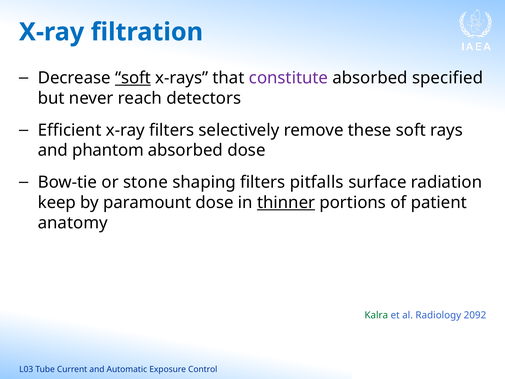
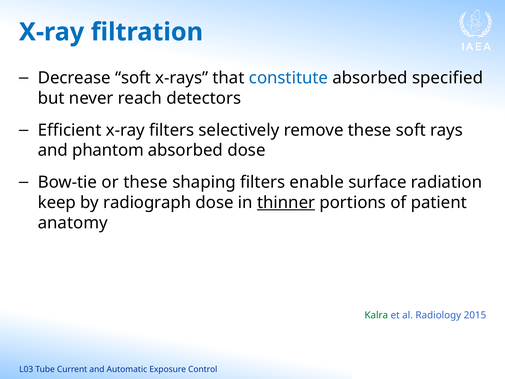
soft at (133, 78) underline: present -> none
constitute colour: purple -> blue
or stone: stone -> these
pitfalls: pitfalls -> enable
paramount: paramount -> radiograph
2092: 2092 -> 2015
